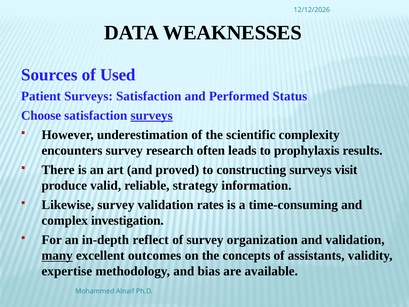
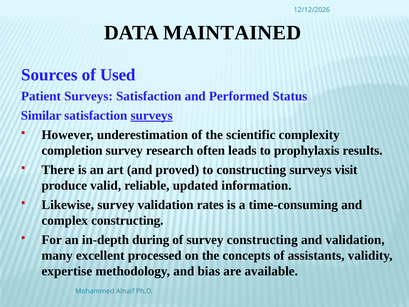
WEAKNESSES: WEAKNESSES -> MAINTAINED
Choose: Choose -> Similar
encounters: encounters -> completion
strategy: strategy -> updated
complex investigation: investigation -> constructing
reflect: reflect -> during
survey organization: organization -> constructing
many underline: present -> none
outcomes: outcomes -> processed
